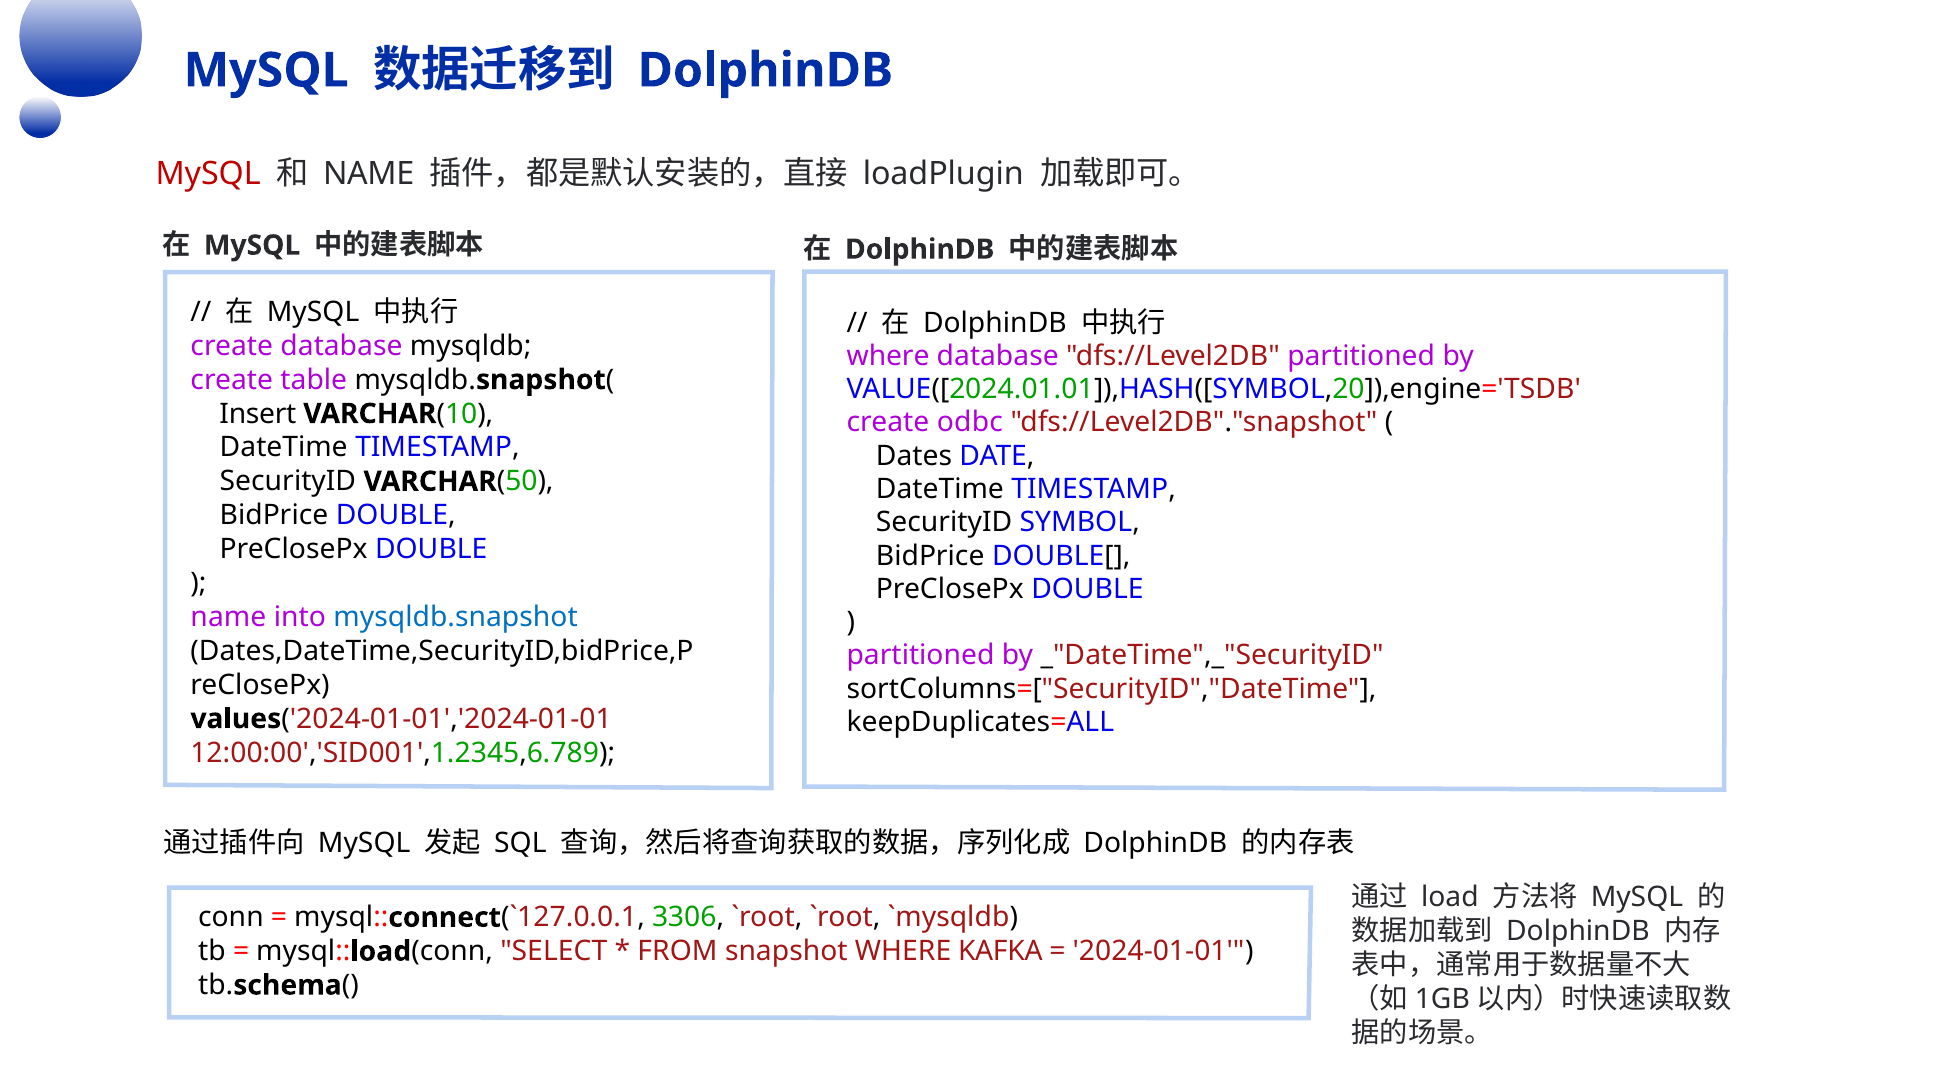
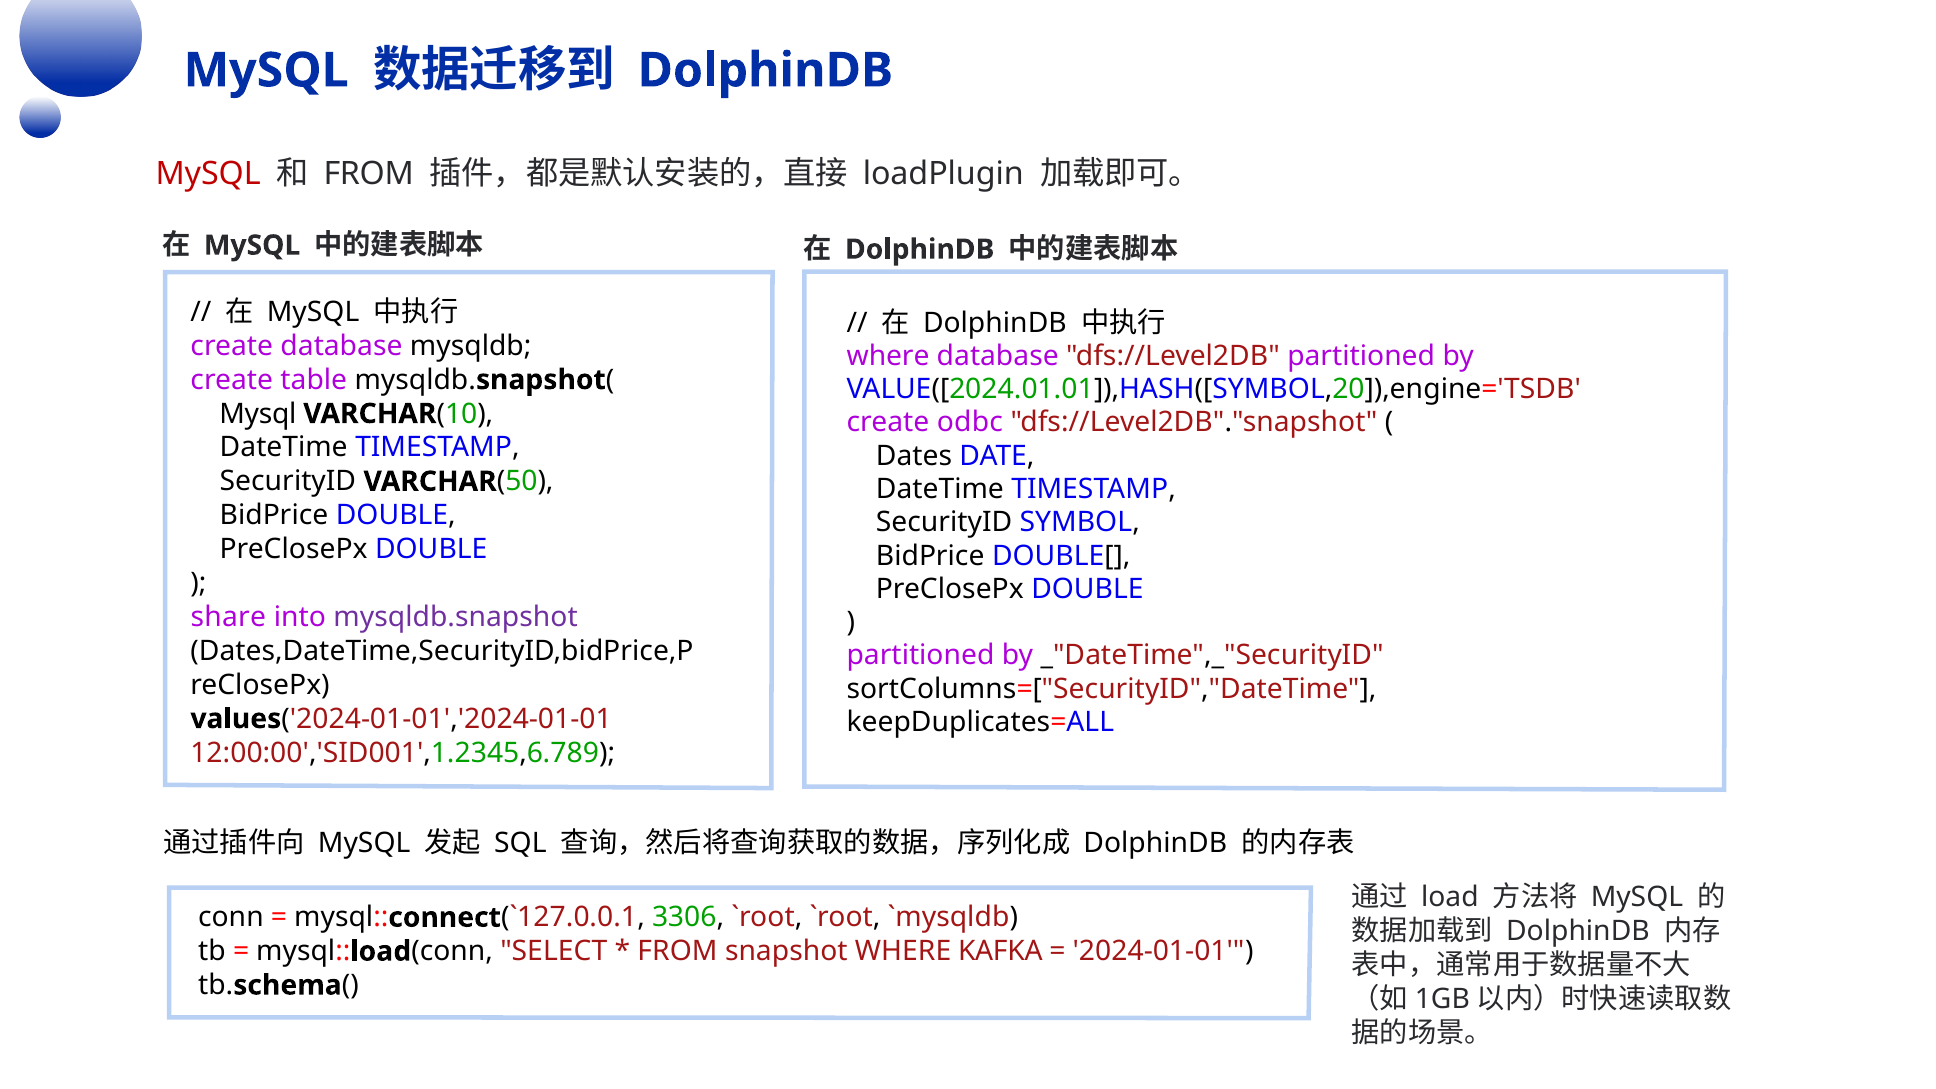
NAME at (369, 173): NAME -> FROM
Insert at (258, 414): Insert -> Mysql
name at (228, 617): name -> share
mysqldb.snapshot colour: blue -> purple
